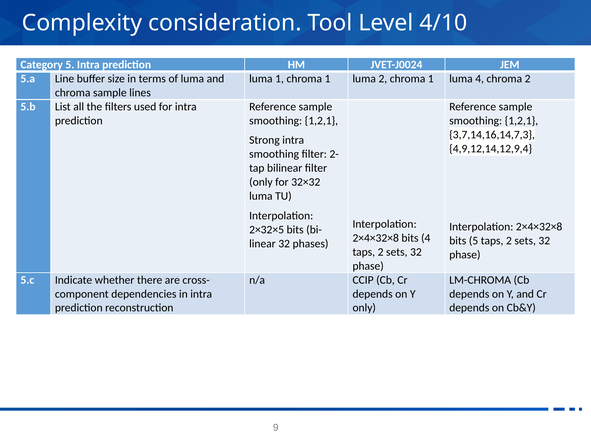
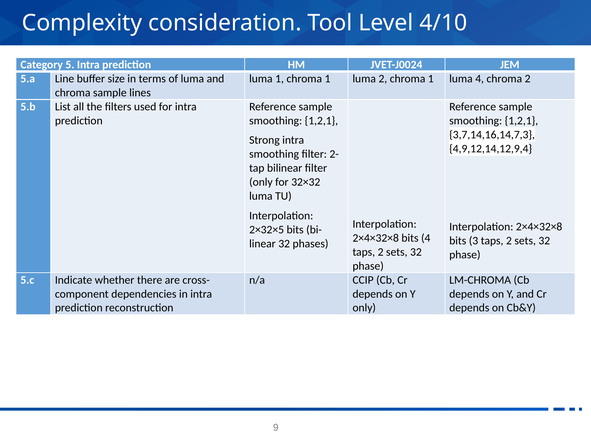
bits 5: 5 -> 3
